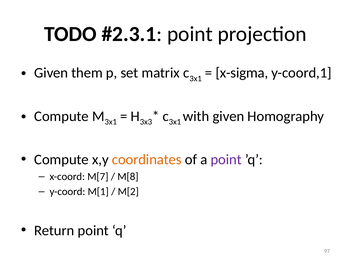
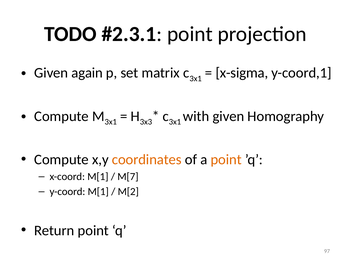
them: them -> again
point at (226, 160) colour: purple -> orange
x-coord M[7: M[7 -> M[1
M[8: M[8 -> M[7
